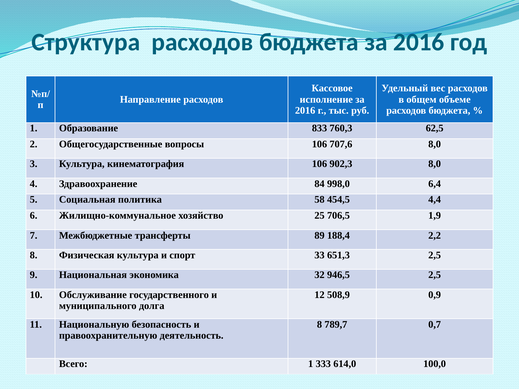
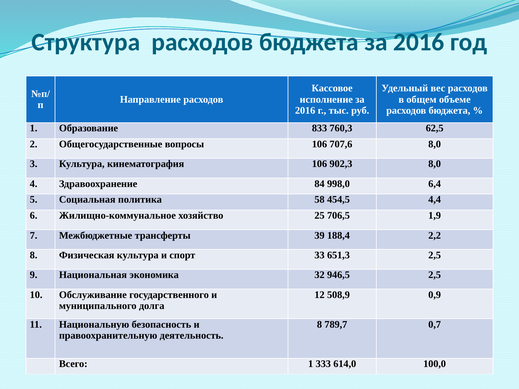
89: 89 -> 39
